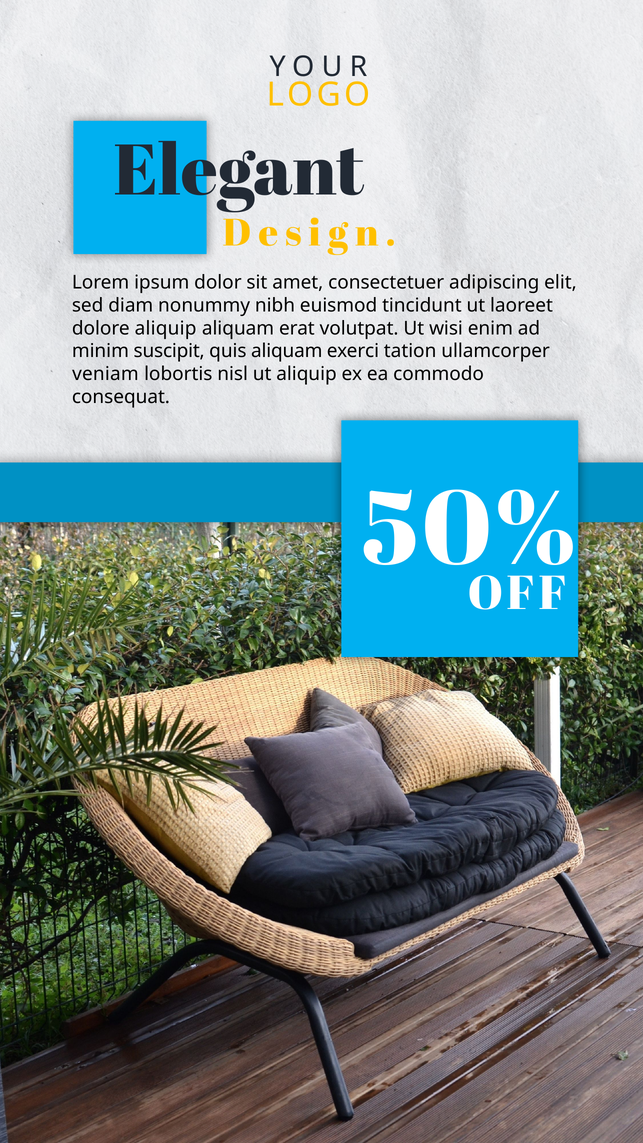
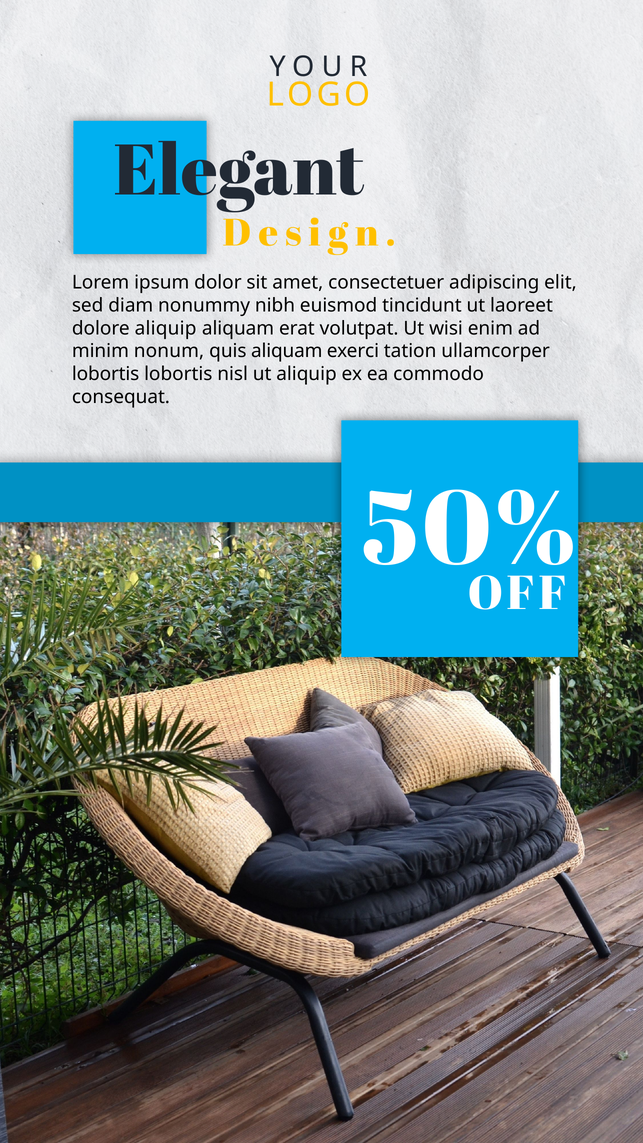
suscipit: suscipit -> nonum
veniam at (105, 374): veniam -> lobortis
